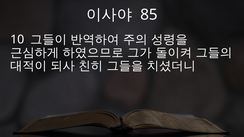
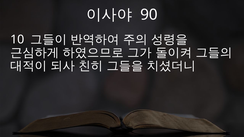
85: 85 -> 90
